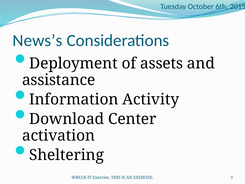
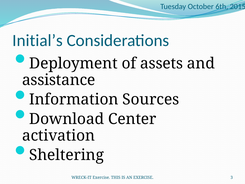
News’s: News’s -> Initial’s
Activity: Activity -> Sources
